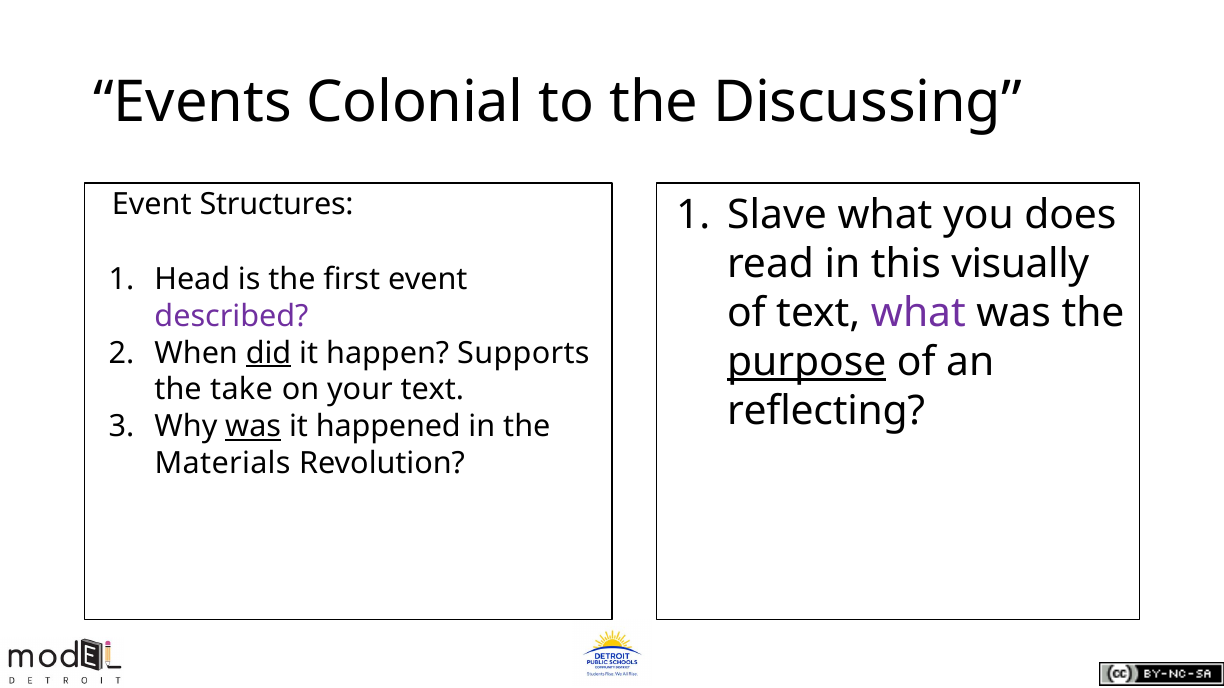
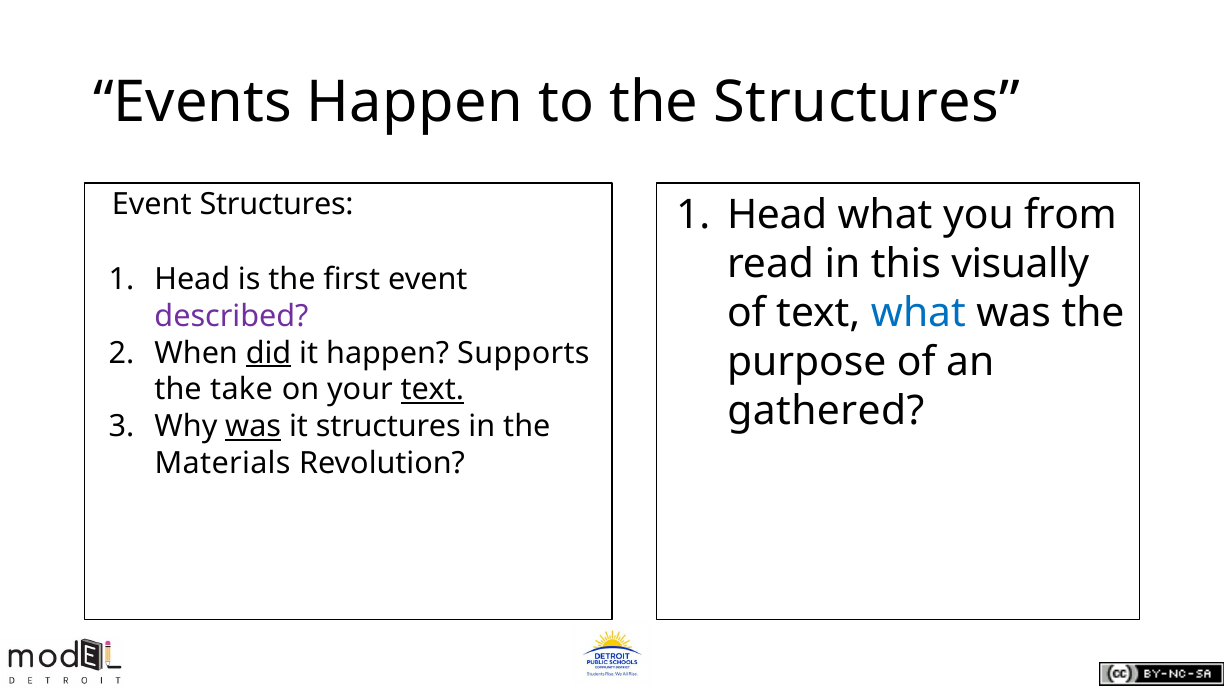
Events Colonial: Colonial -> Happen
the Discussing: Discussing -> Structures
Slave at (777, 215): Slave -> Head
does: does -> from
what at (918, 313) colour: purple -> blue
purpose underline: present -> none
text at (432, 390) underline: none -> present
reflecting: reflecting -> gathered
it happened: happened -> structures
